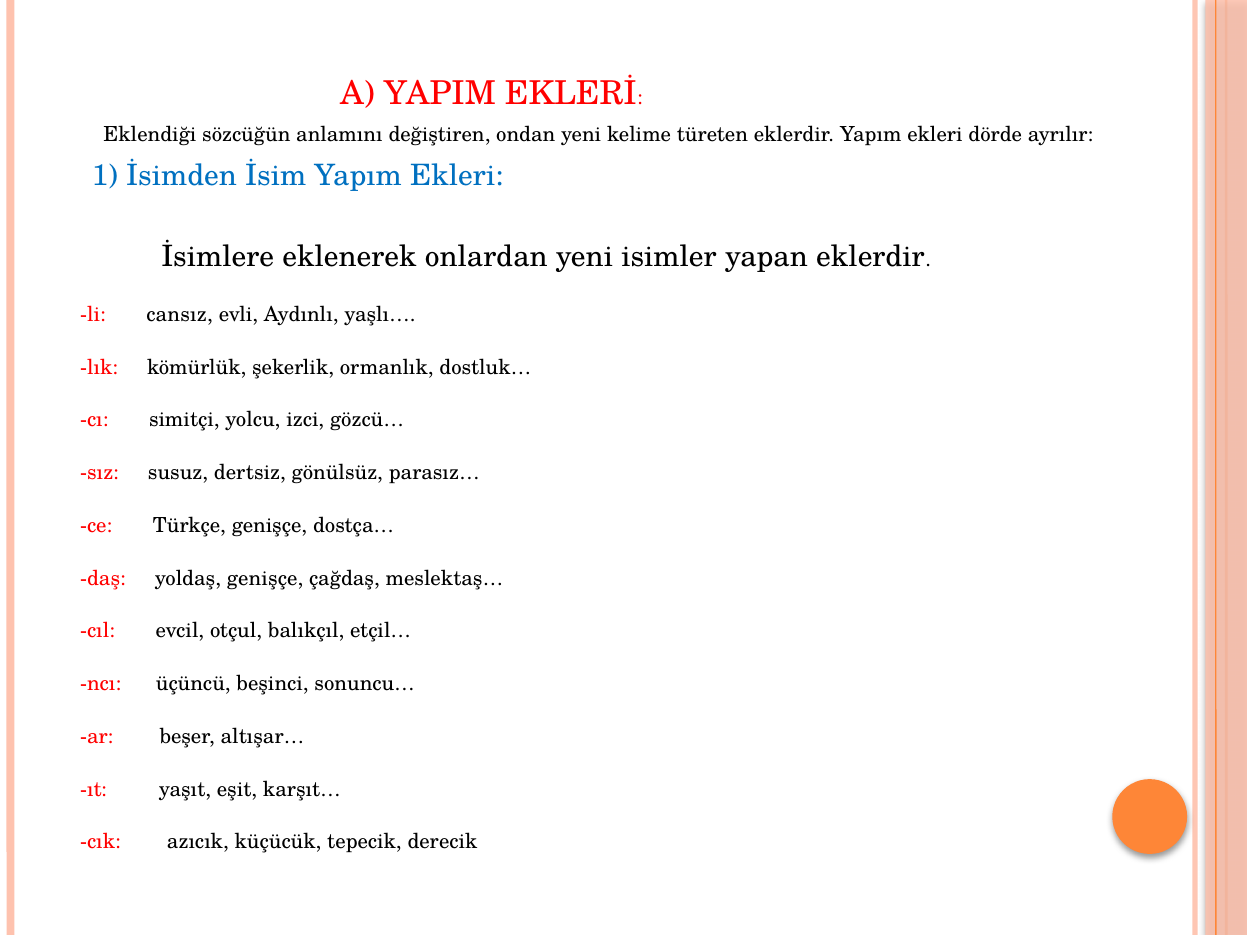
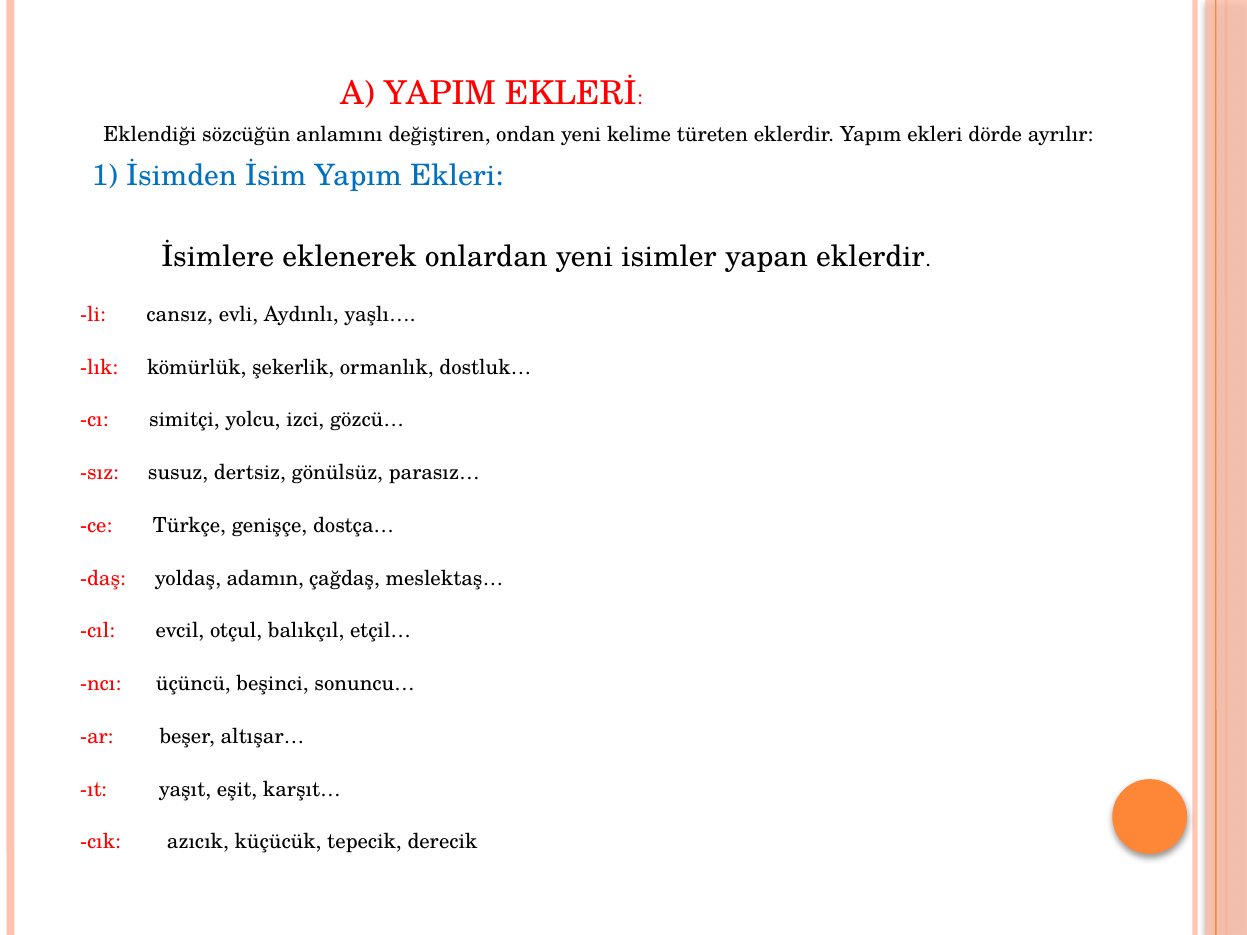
yoldaş genişçe: genişçe -> adamın
